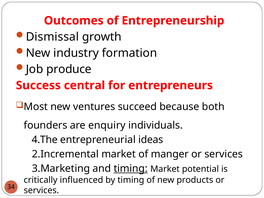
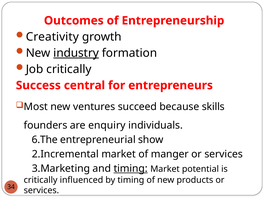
Dismissal: Dismissal -> Creativity
industry underline: none -> present
Job produce: produce -> critically
both: both -> skills
4.The: 4.The -> 6.The
ideas: ideas -> show
